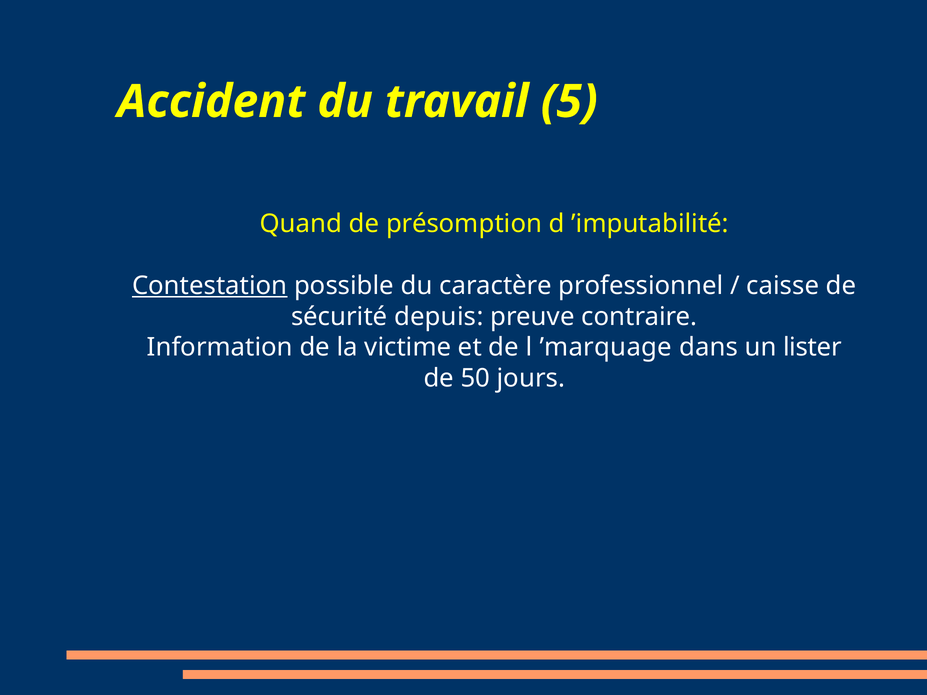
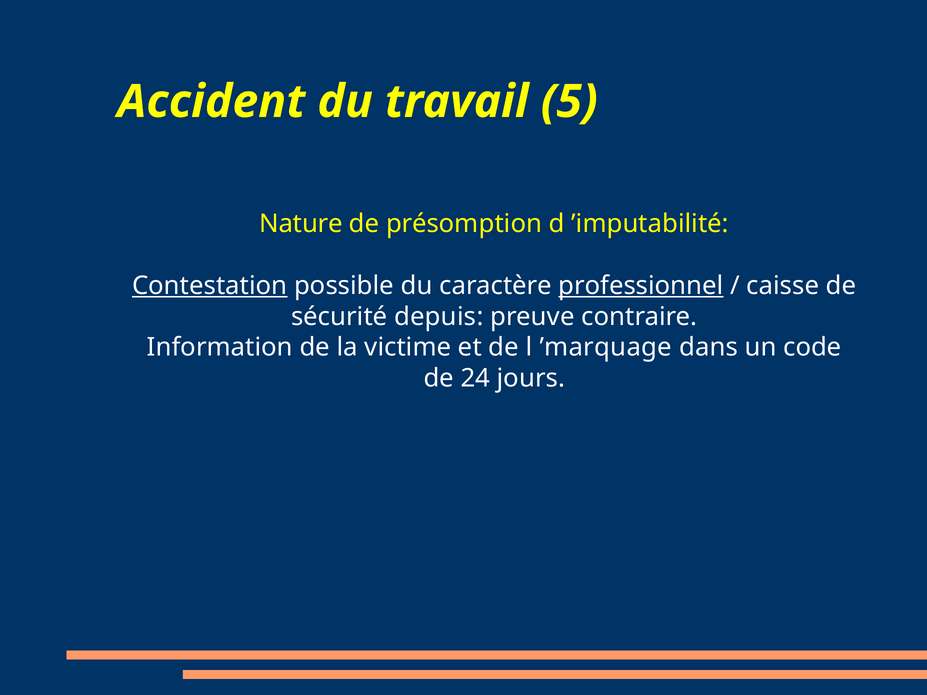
Quand: Quand -> Nature
professionnel underline: none -> present
lister: lister -> code
50: 50 -> 24
